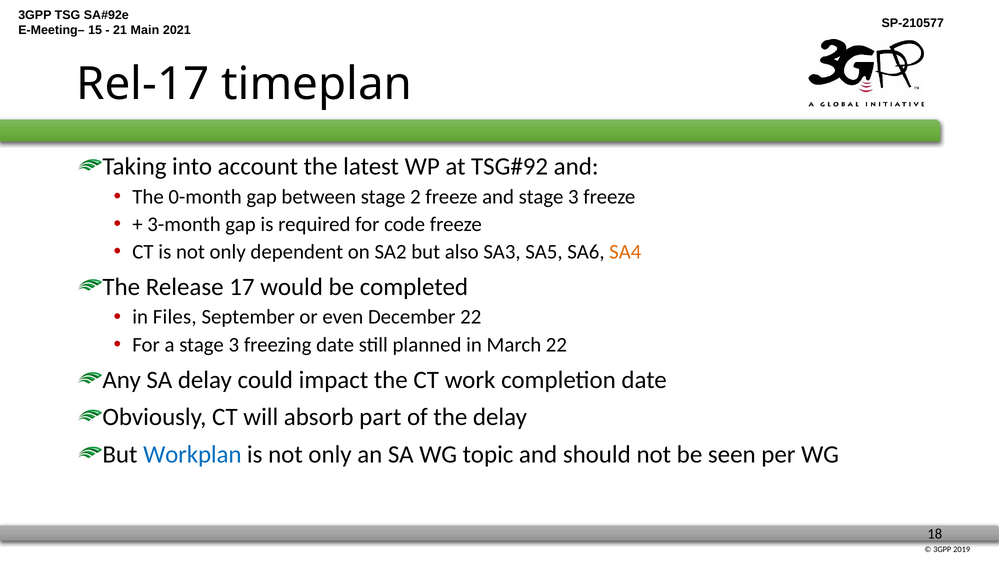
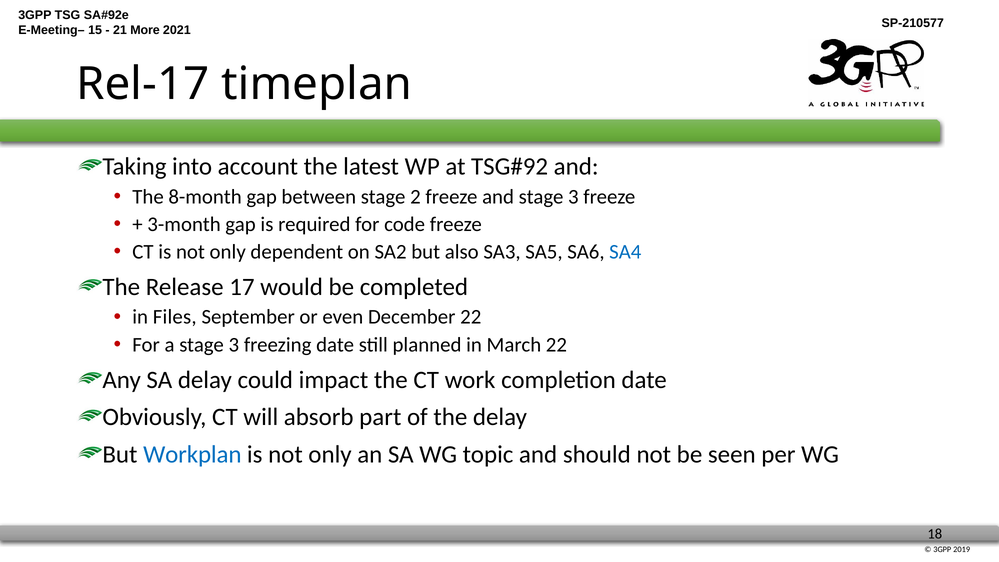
Main: Main -> More
0-month: 0-month -> 8-month
SA4 colour: orange -> blue
